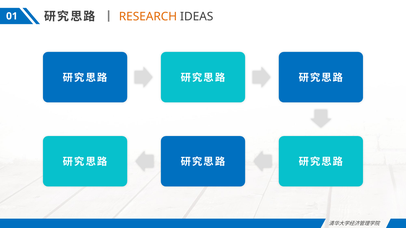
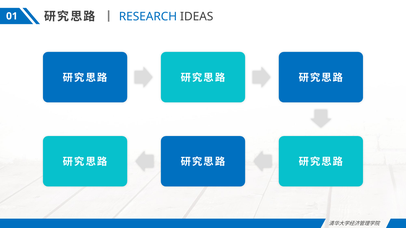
RESEARCH colour: orange -> blue
